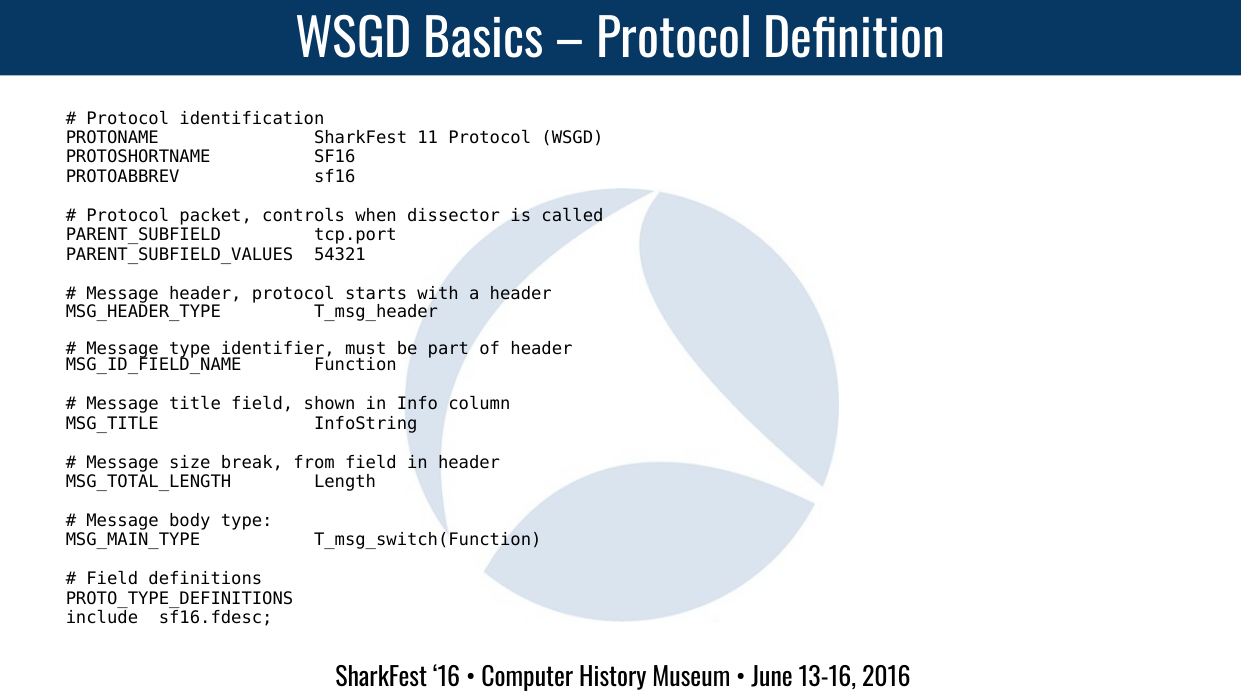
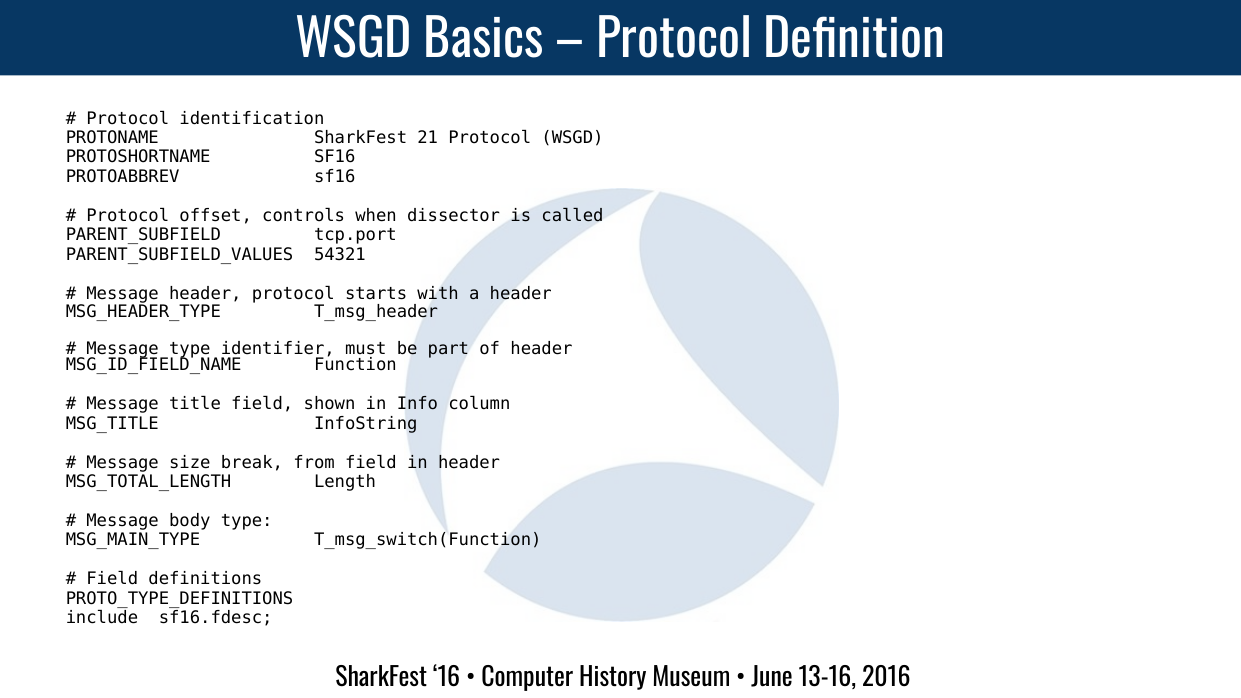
11: 11 -> 21
packet: packet -> offset
